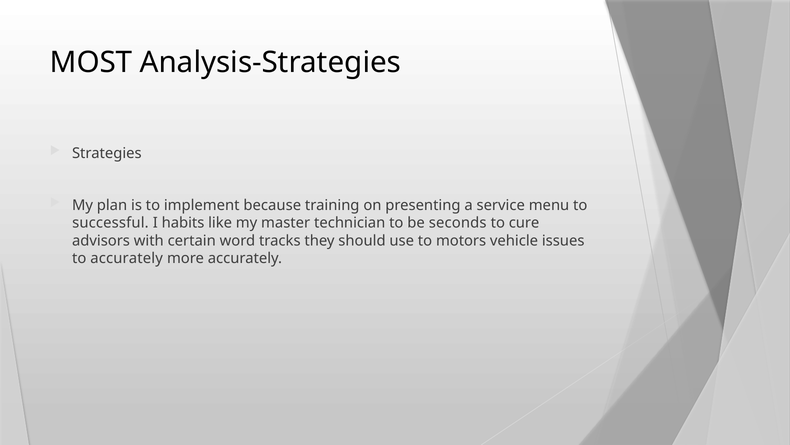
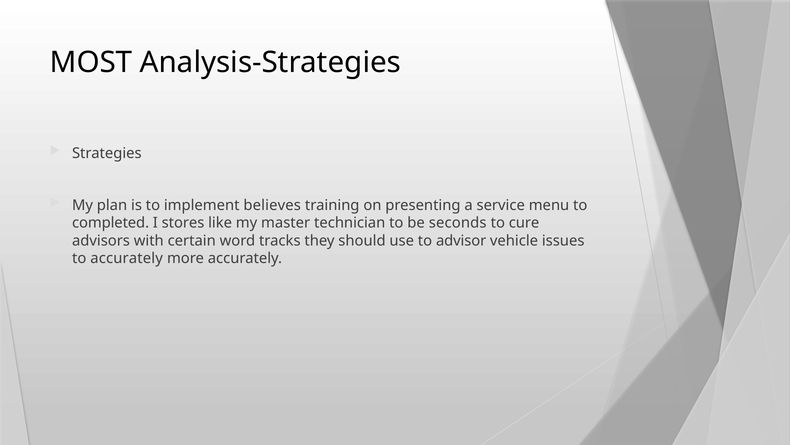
because: because -> believes
successful: successful -> completed
habits: habits -> stores
motors: motors -> advisor
